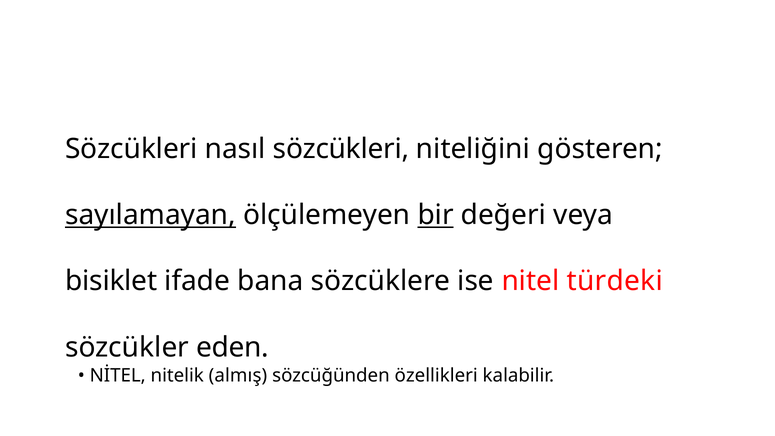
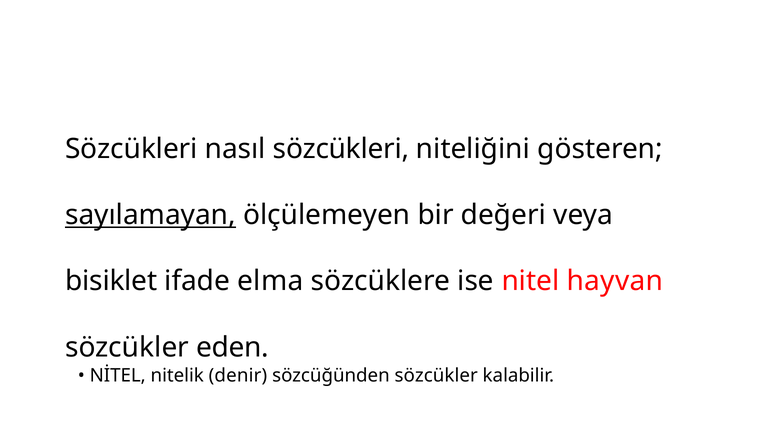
bir underline: present -> none
bana: bana -> elma
türdeki: türdeki -> hayvan
almış: almış -> denir
sözcüğünden özellikleri: özellikleri -> sözcükler
